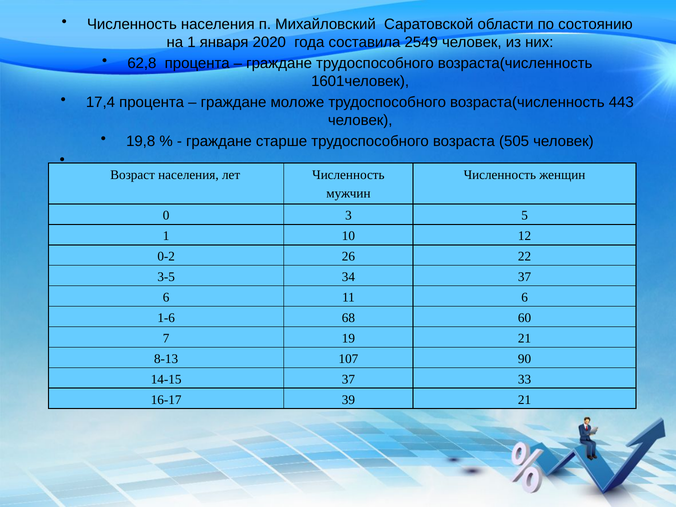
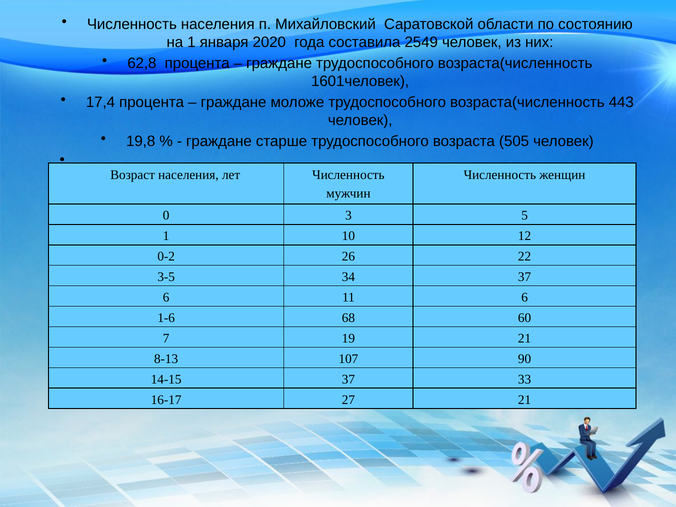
39: 39 -> 27
